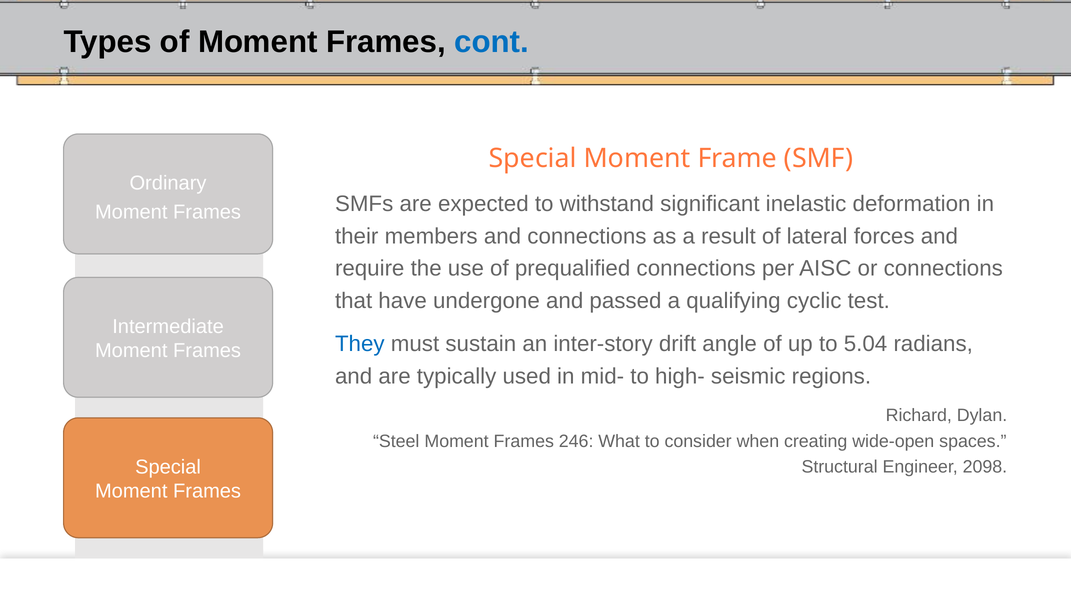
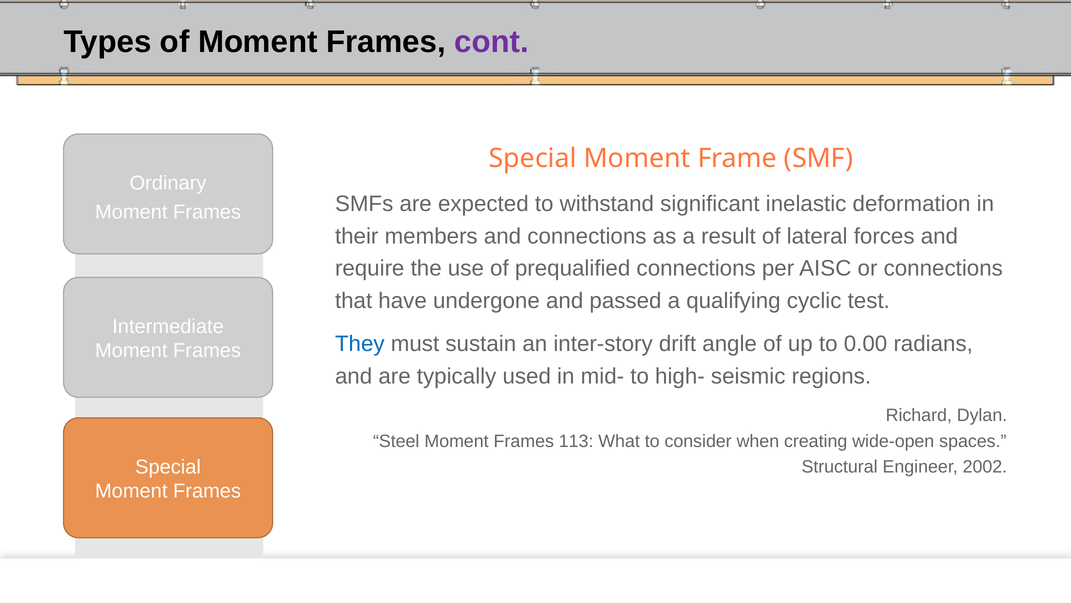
cont colour: blue -> purple
5.04: 5.04 -> 0.00
246: 246 -> 113
2098: 2098 -> 2002
